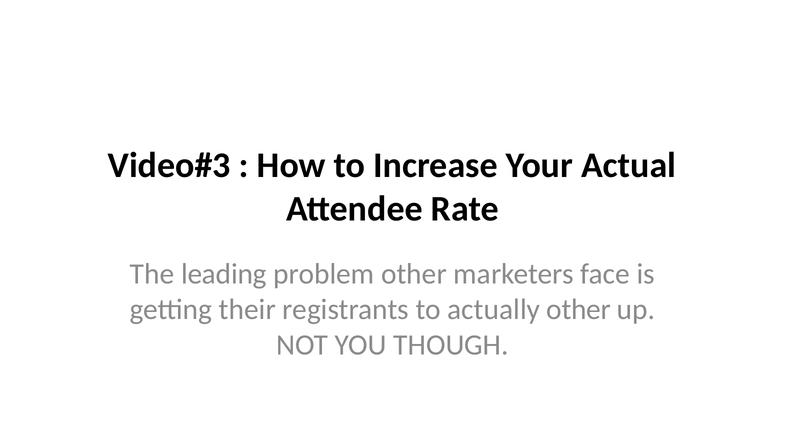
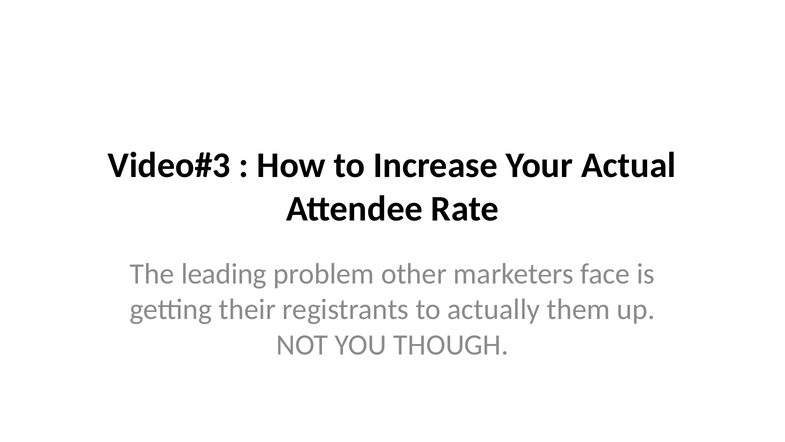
actually other: other -> them
